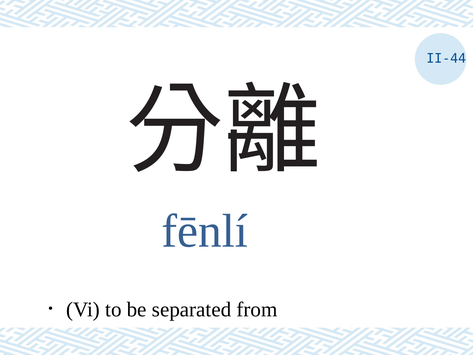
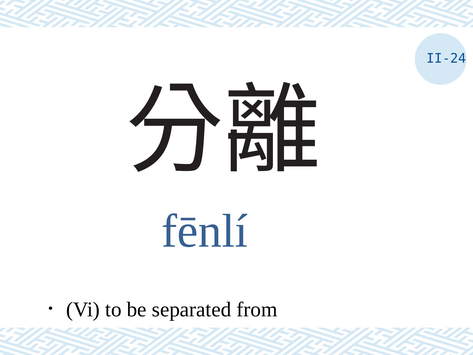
II-44: II-44 -> II-24
